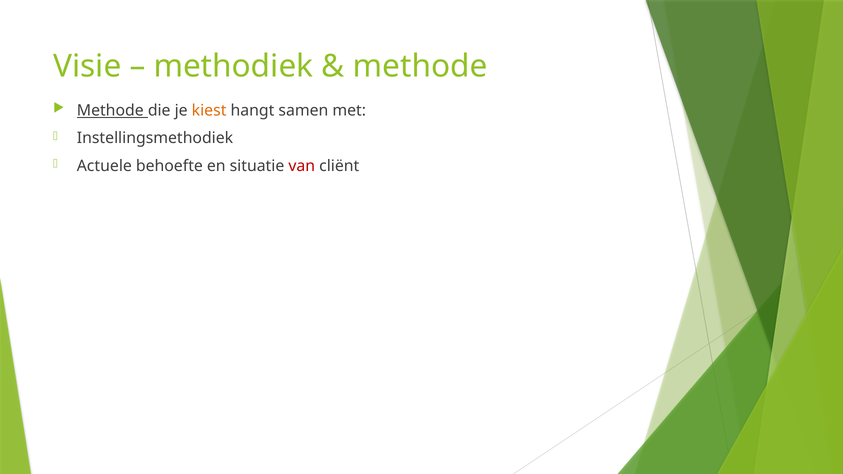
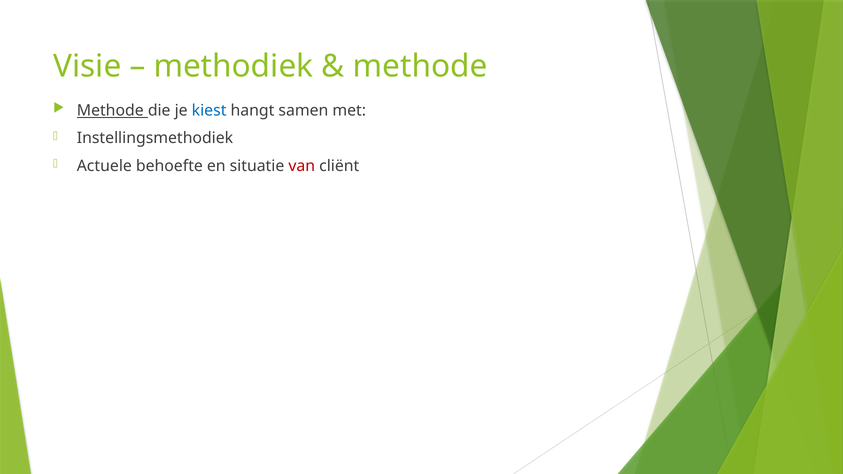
kiest colour: orange -> blue
